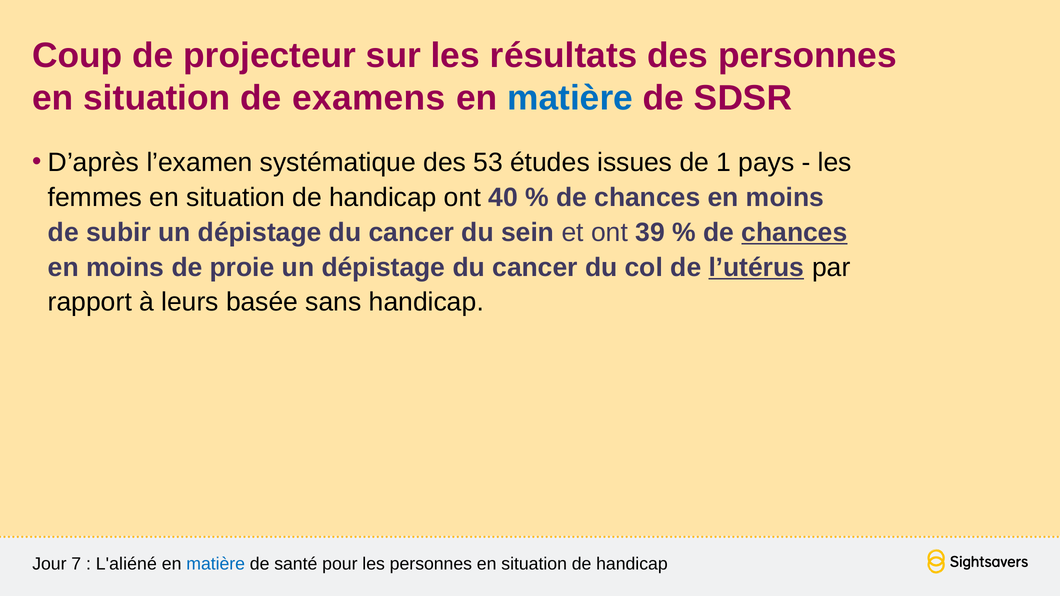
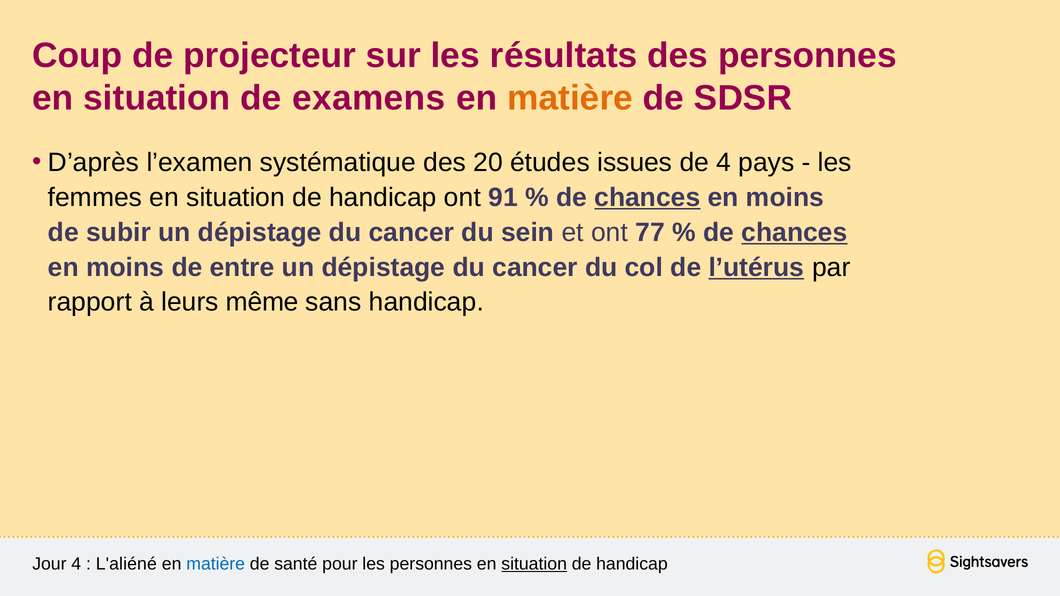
matière at (570, 98) colour: blue -> orange
53: 53 -> 20
de 1: 1 -> 4
40: 40 -> 91
chances at (647, 197) underline: none -> present
39: 39 -> 77
proie: proie -> entre
basée: basée -> même
Jour 7: 7 -> 4
situation at (534, 564) underline: none -> present
